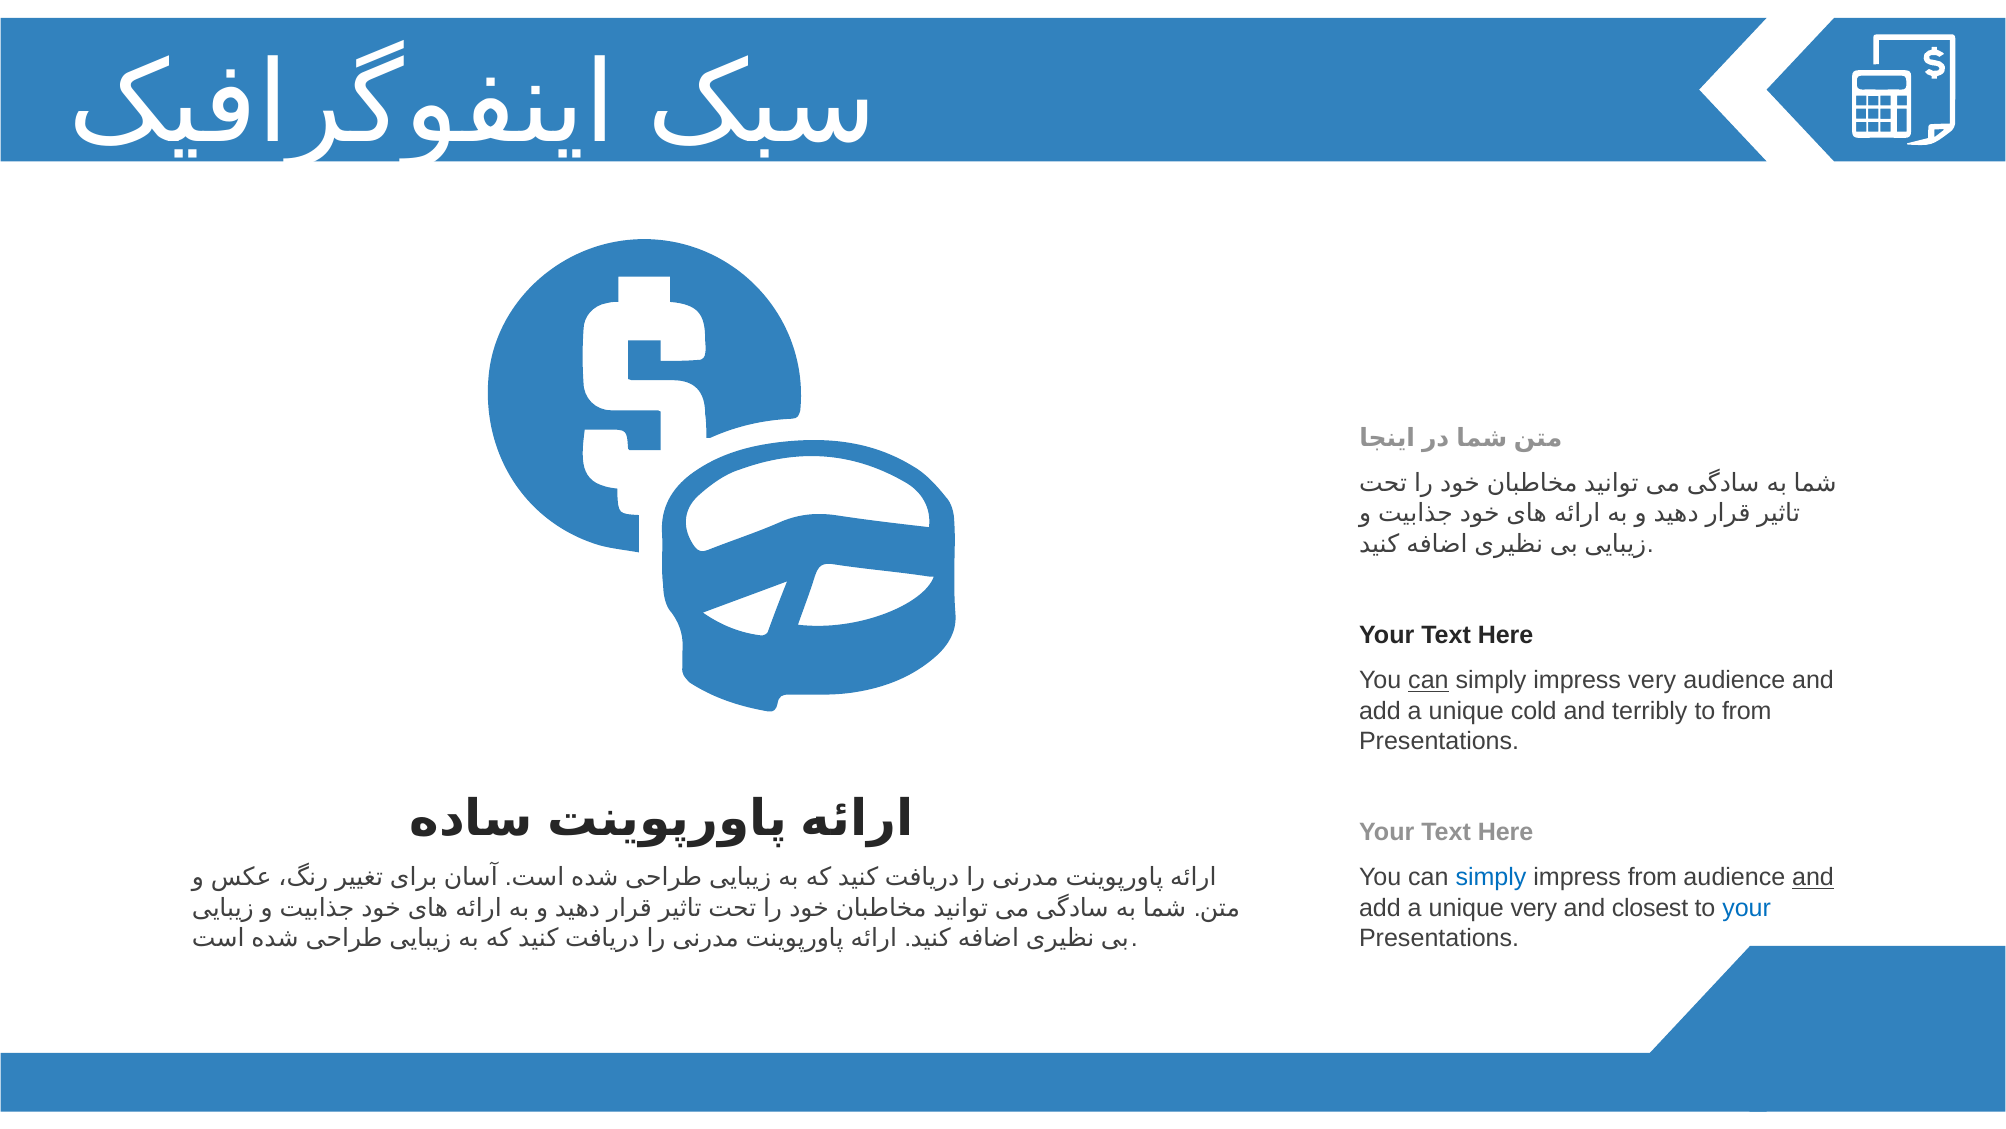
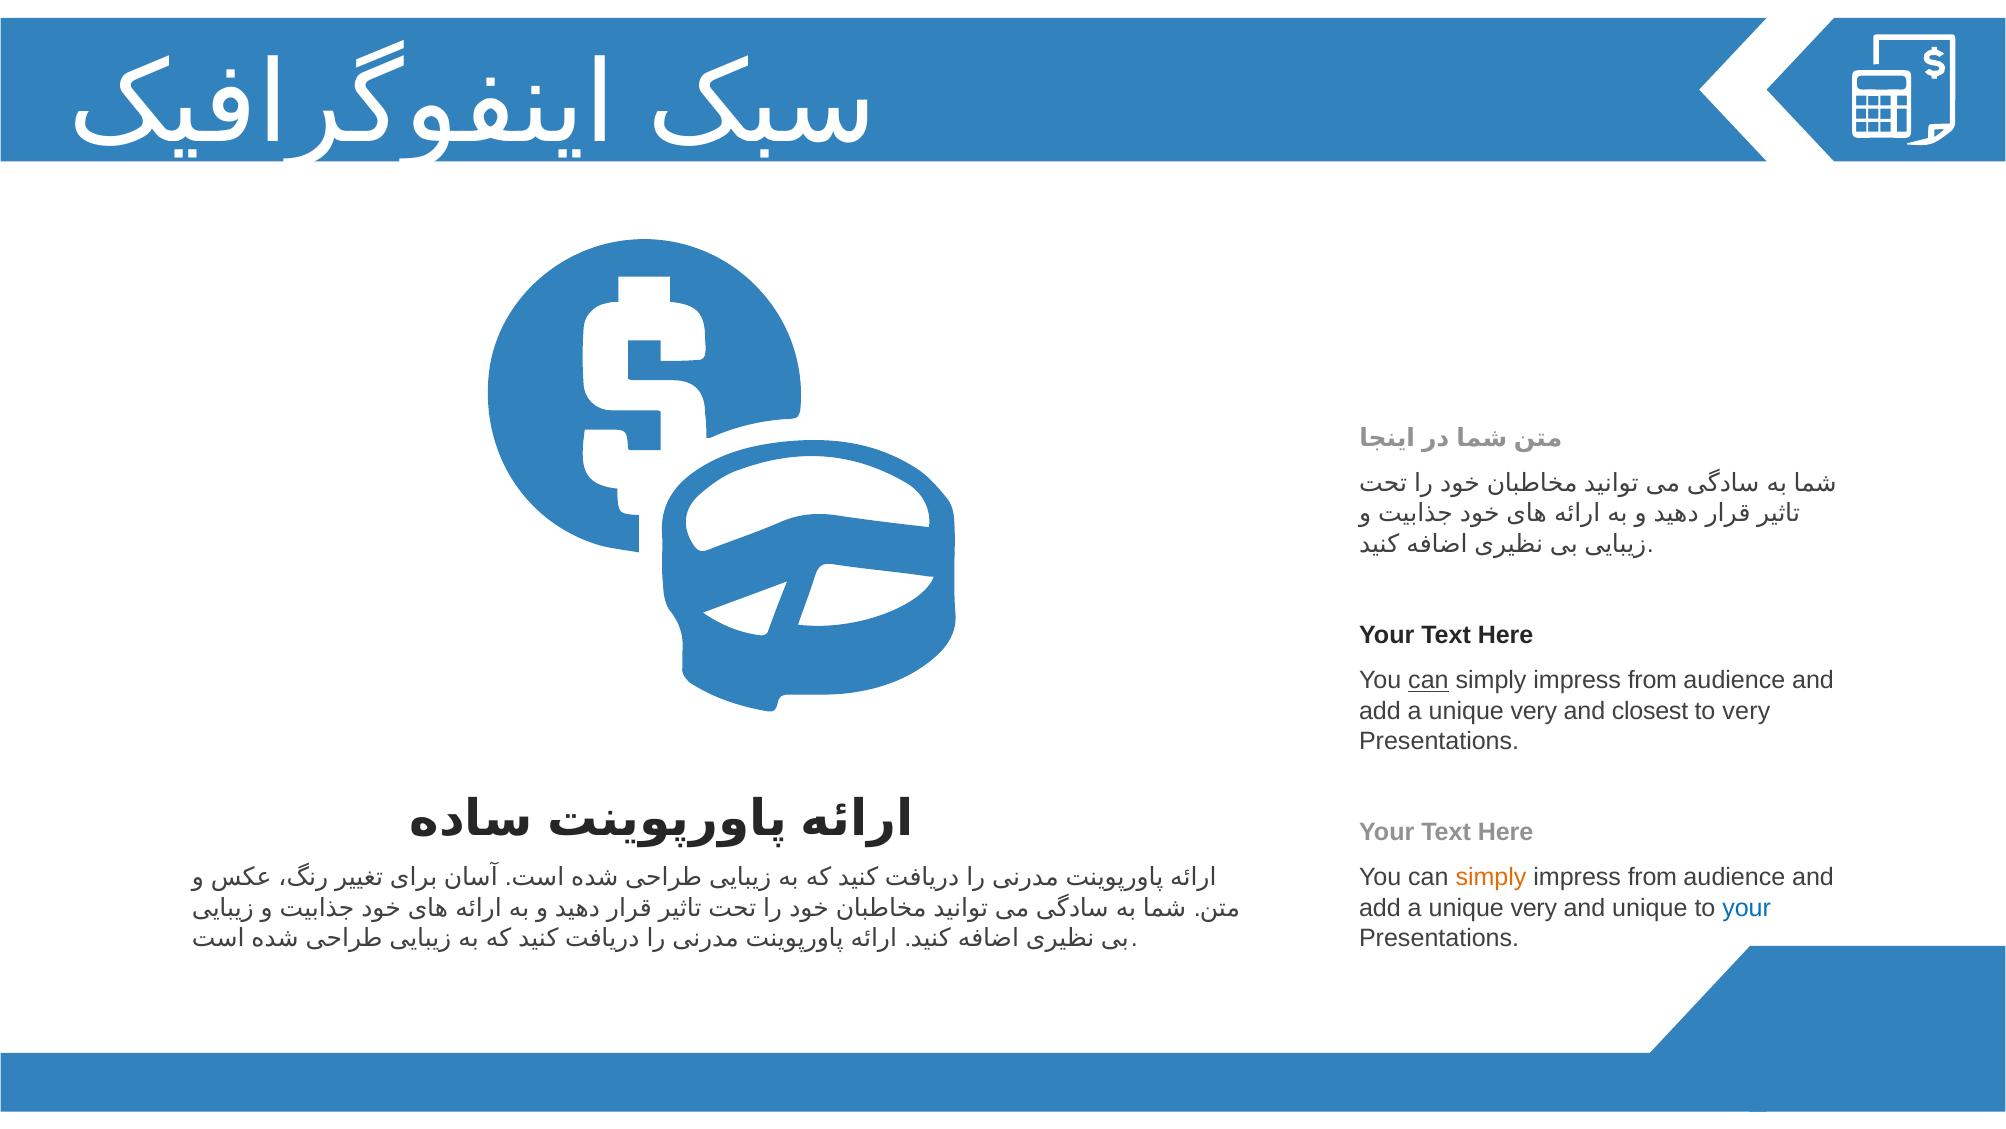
very at (1652, 680): very -> from
cold at (1534, 710): cold -> very
terribly: terribly -> closest
to from: from -> very
simply at (1491, 877) colour: blue -> orange
and at (1813, 877) underline: present -> none
and closest: closest -> unique
